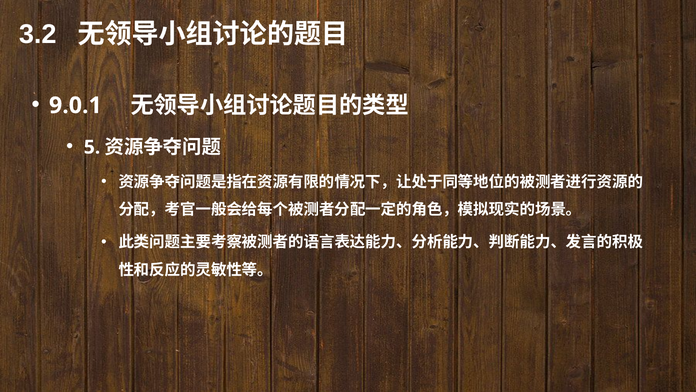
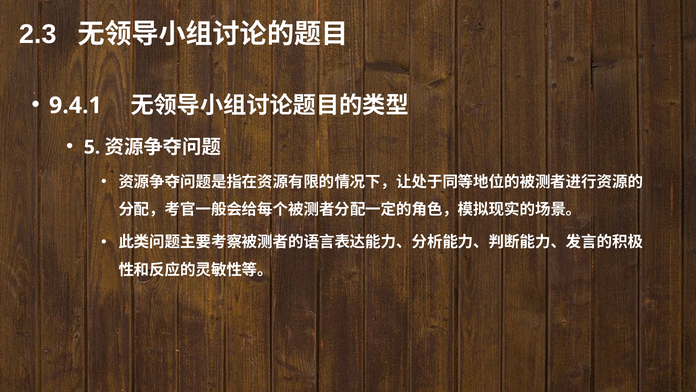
3.2: 3.2 -> 2.3
9.0.1: 9.0.1 -> 9.4.1
